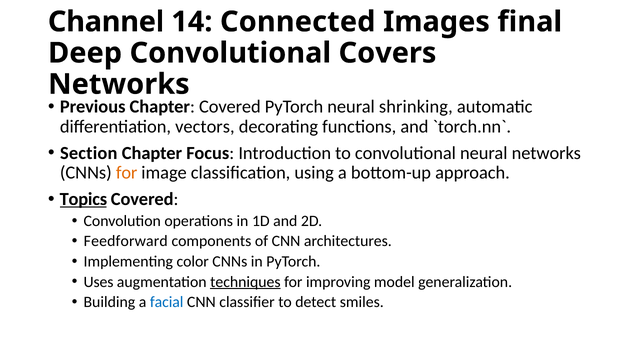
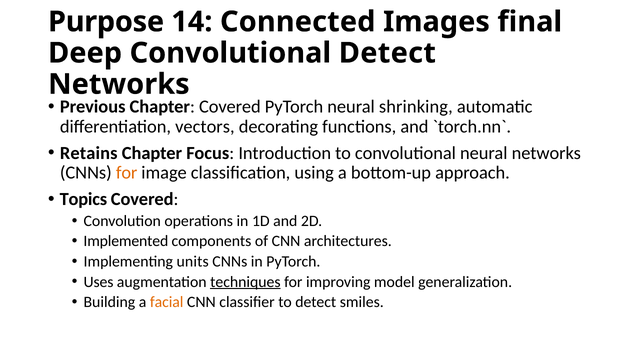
Channel: Channel -> Purpose
Convolutional Covers: Covers -> Detect
Section: Section -> Retains
Topics underline: present -> none
Feedforward: Feedforward -> Implemented
color: color -> units
facial colour: blue -> orange
